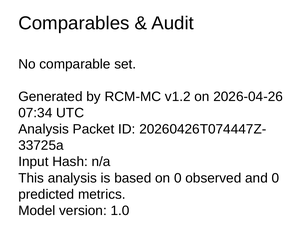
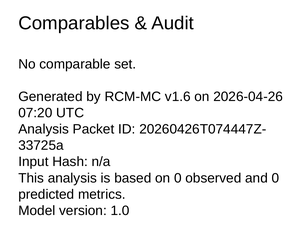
v1.2: v1.2 -> v1.6
07:34: 07:34 -> 07:20
